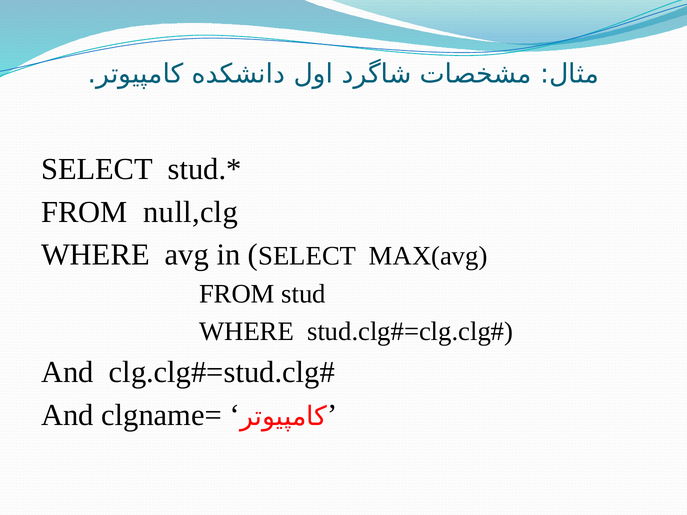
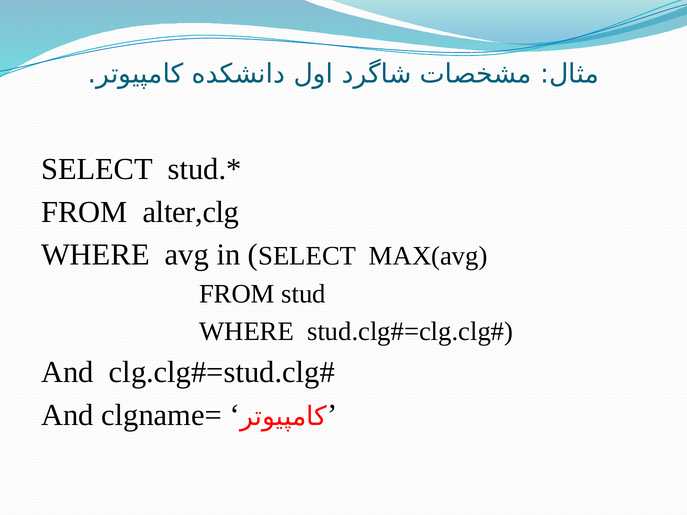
null,clg: null,clg -> alter,clg
